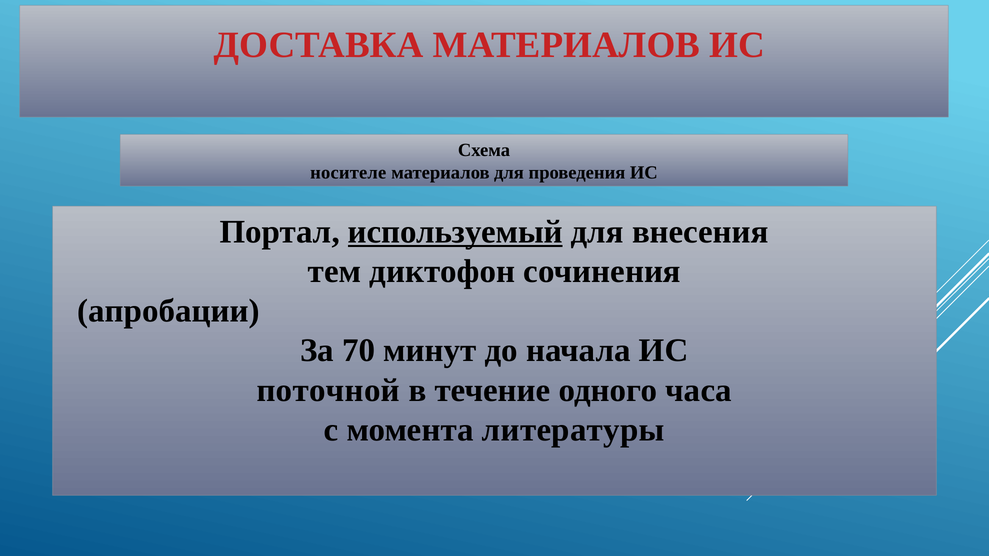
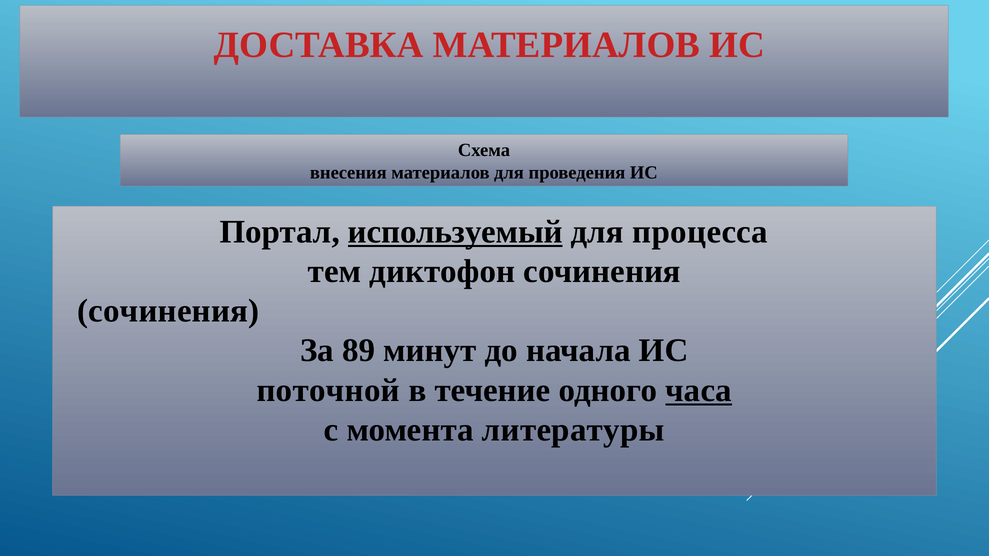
носителе: носителе -> внесения
внесения: внесения -> процесса
апробации at (168, 311): апробации -> сочинения
70: 70 -> 89
часа underline: none -> present
